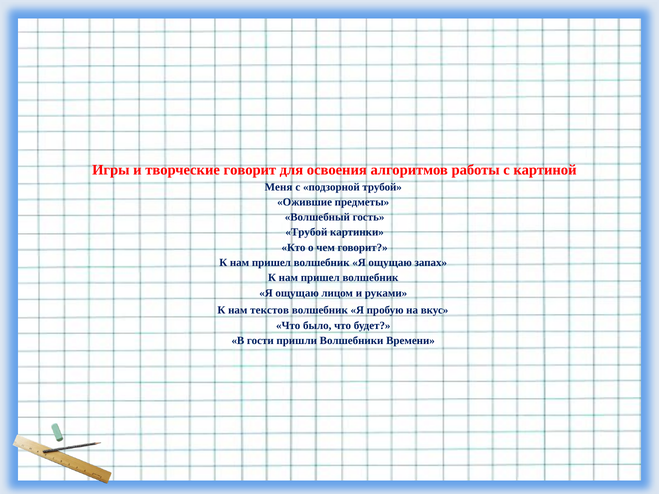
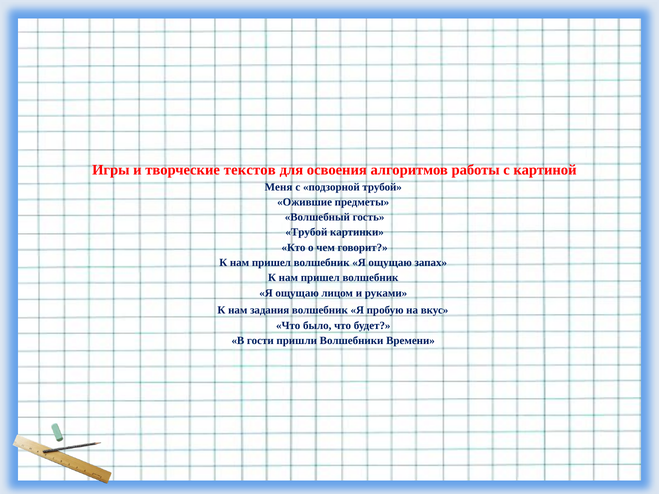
творческие говорит: говорит -> текстов
текстов: текстов -> задания
